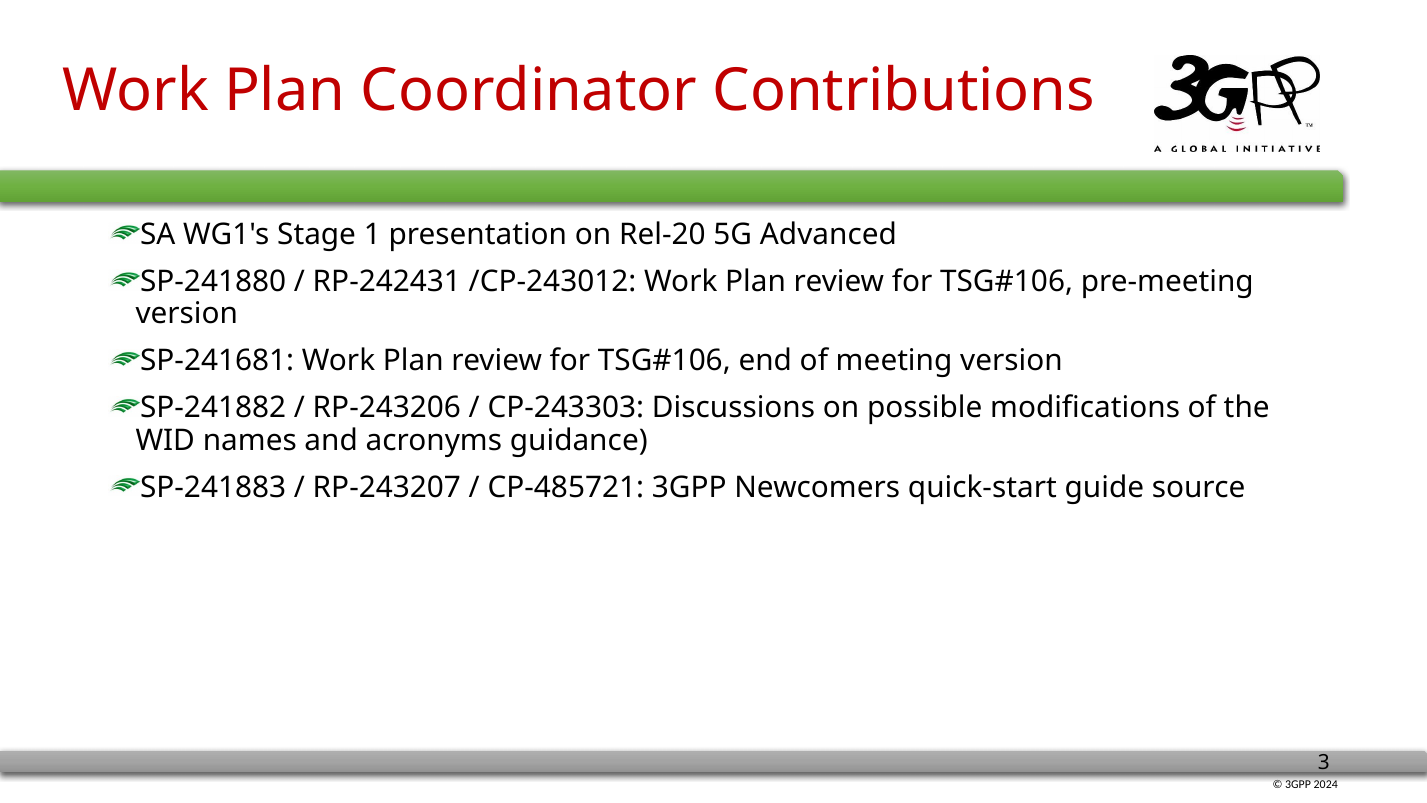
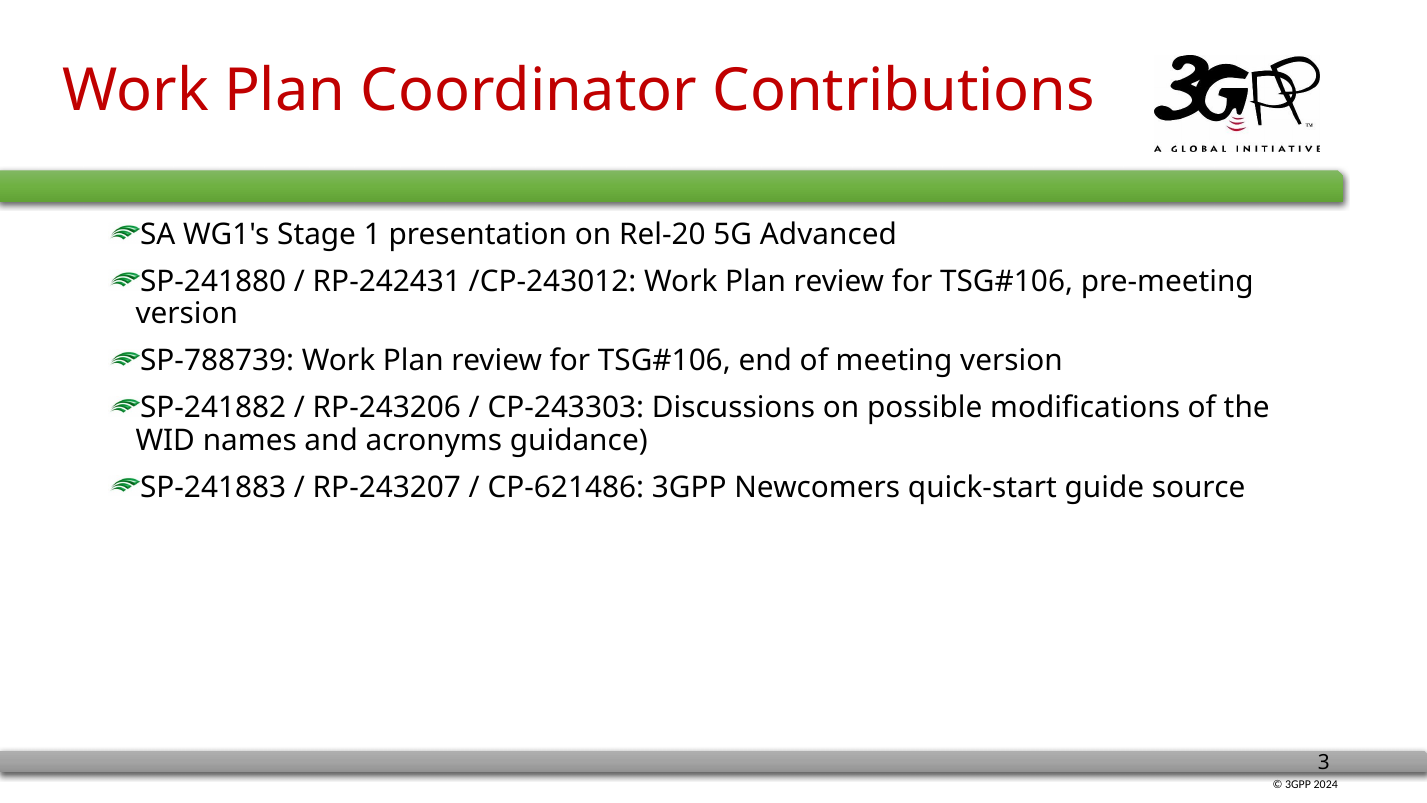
SP-241681: SP-241681 -> SP-788739
CP-485721: CP-485721 -> CP-621486
